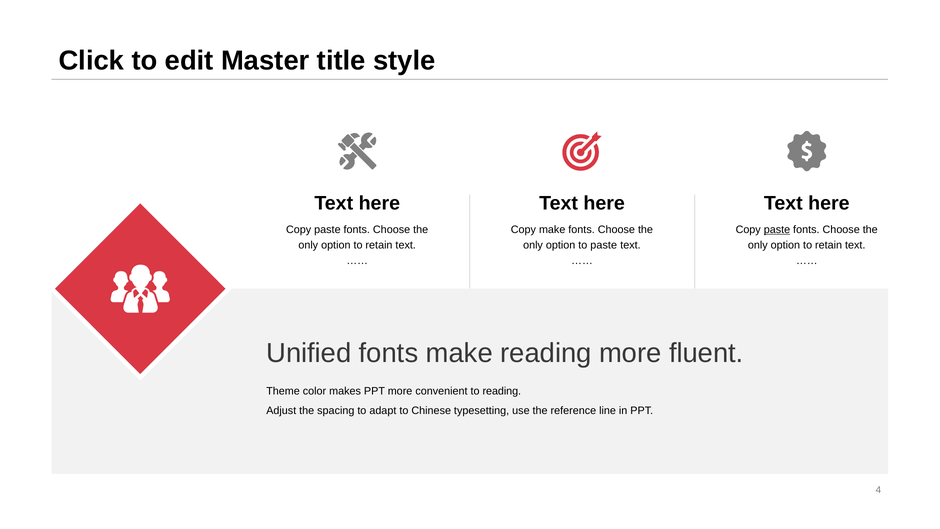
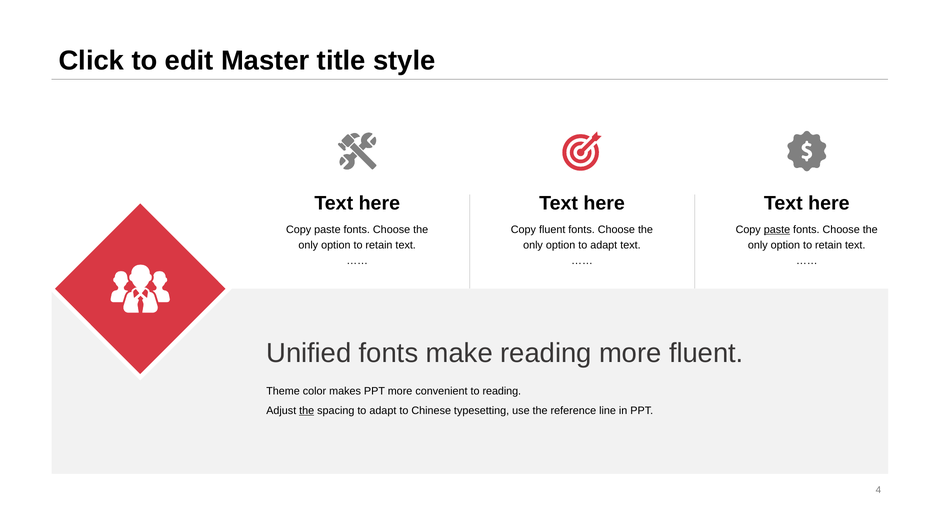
Copy make: make -> fluent
option to paste: paste -> adapt
the at (307, 410) underline: none -> present
